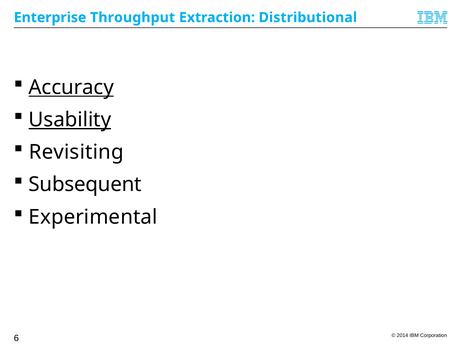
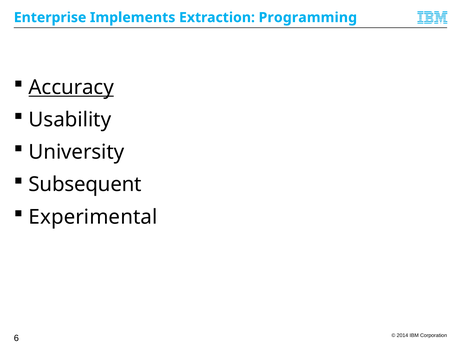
Throughput: Throughput -> Implements
Distributional: Distributional -> Programming
Usability underline: present -> none
Revisiting: Revisiting -> University
